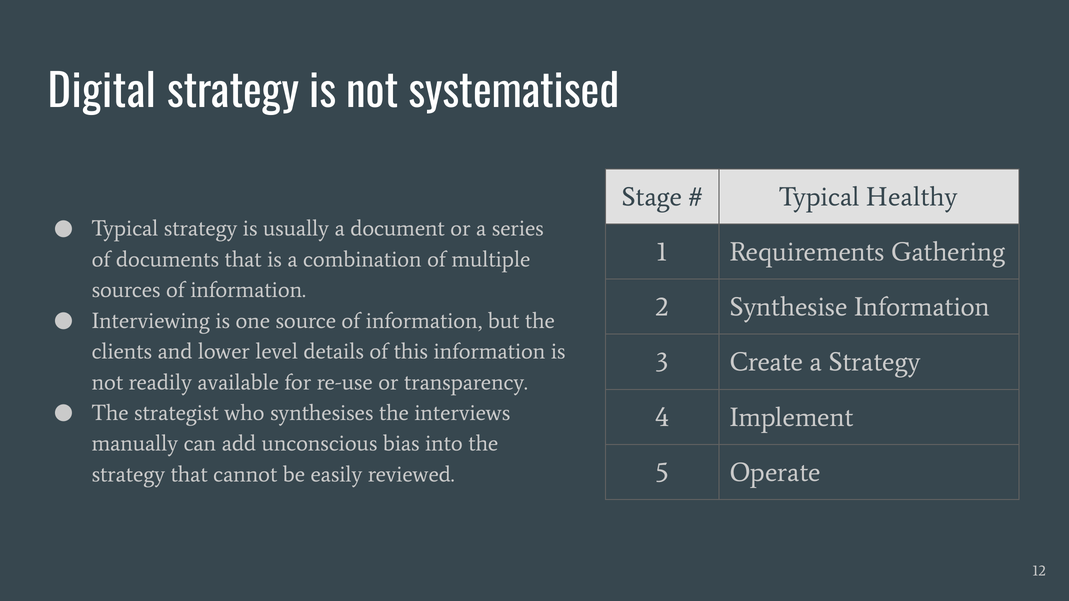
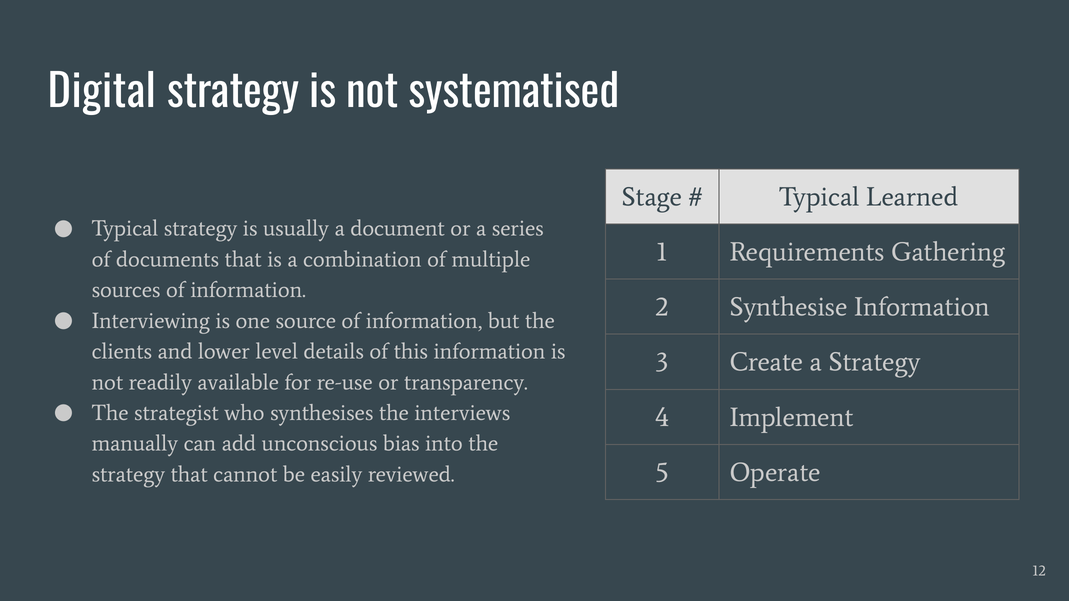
Healthy: Healthy -> Learned
